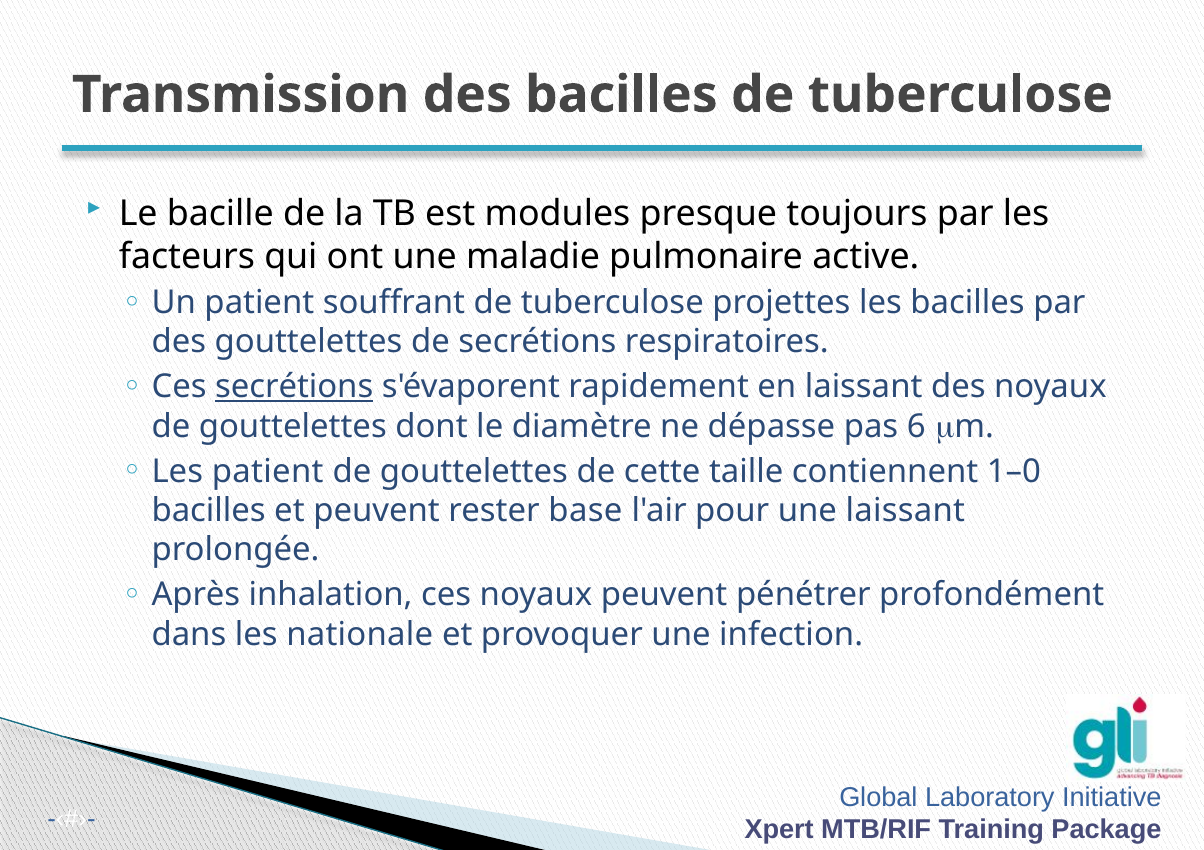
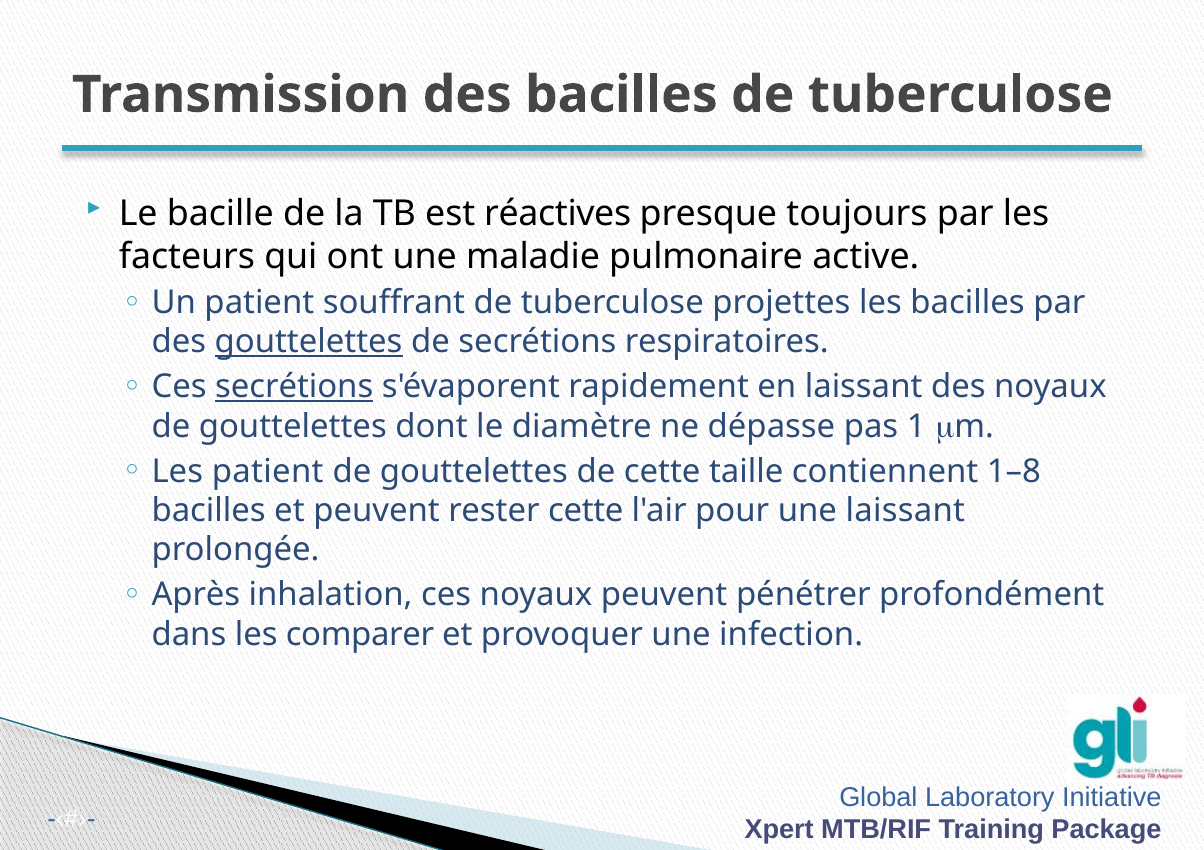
modules: modules -> réactives
gouttelettes at (309, 342) underline: none -> present
6: 6 -> 1
1–0: 1–0 -> 1–8
rester base: base -> cette
nationale: nationale -> comparer
